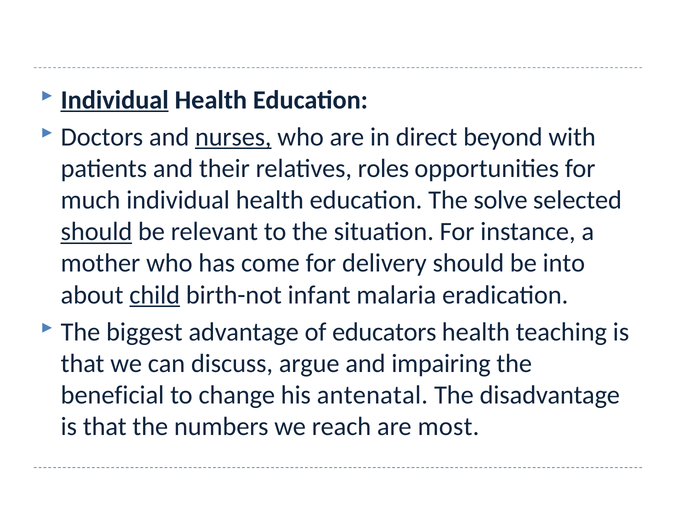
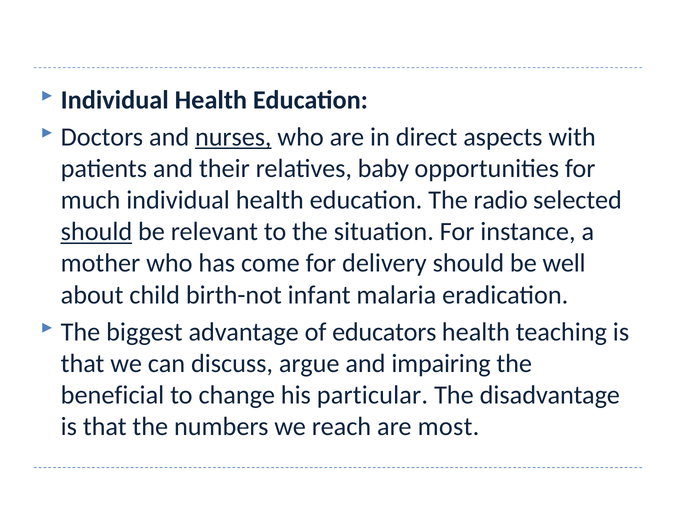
Individual at (115, 100) underline: present -> none
beyond: beyond -> aspects
roles: roles -> baby
solve: solve -> radio
into: into -> well
child underline: present -> none
antenatal: antenatal -> particular
